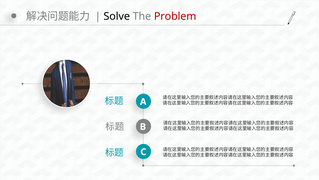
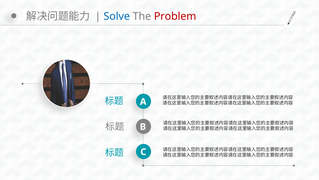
Solve colour: black -> blue
